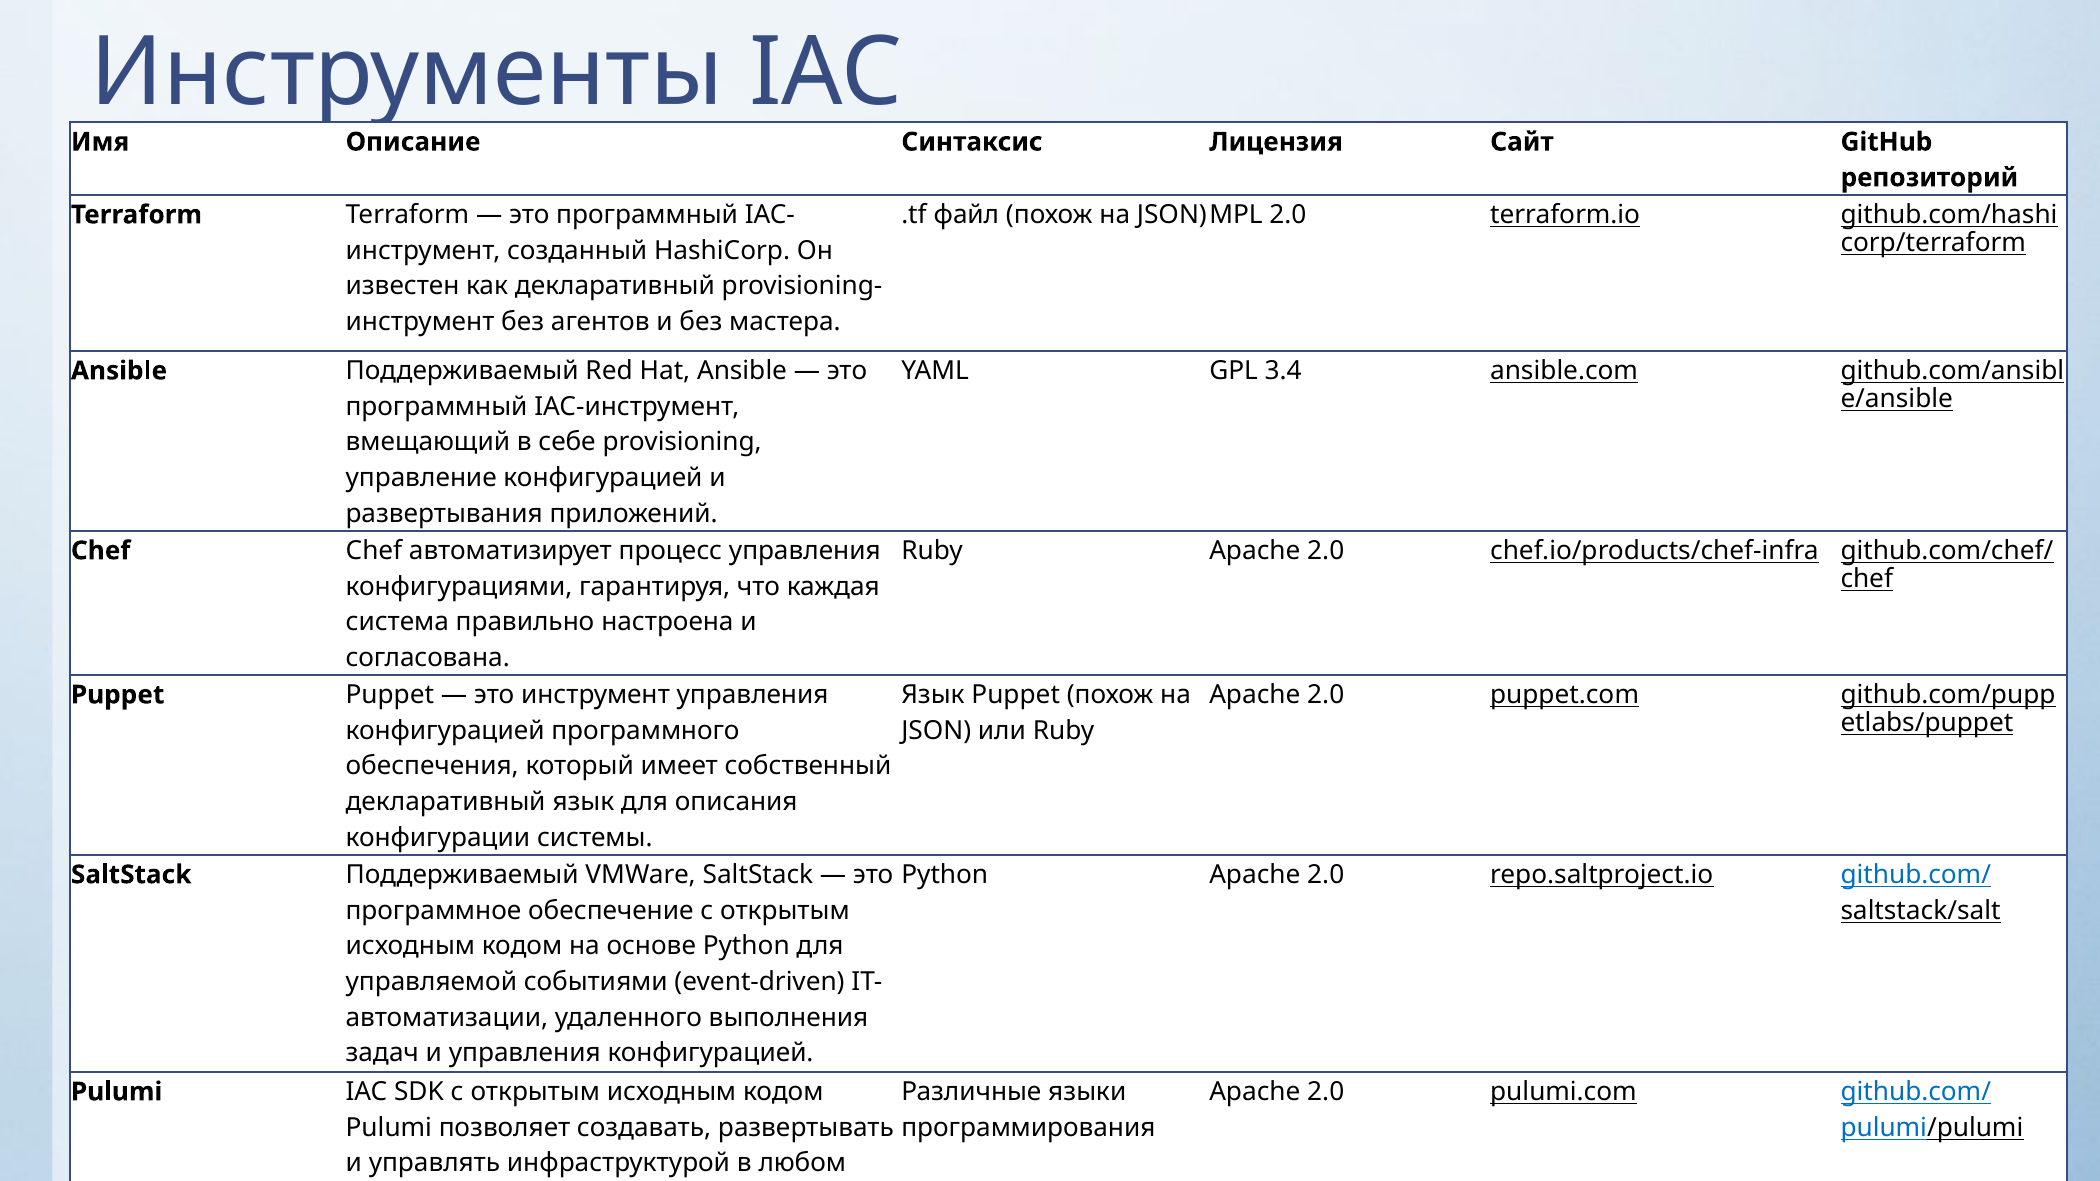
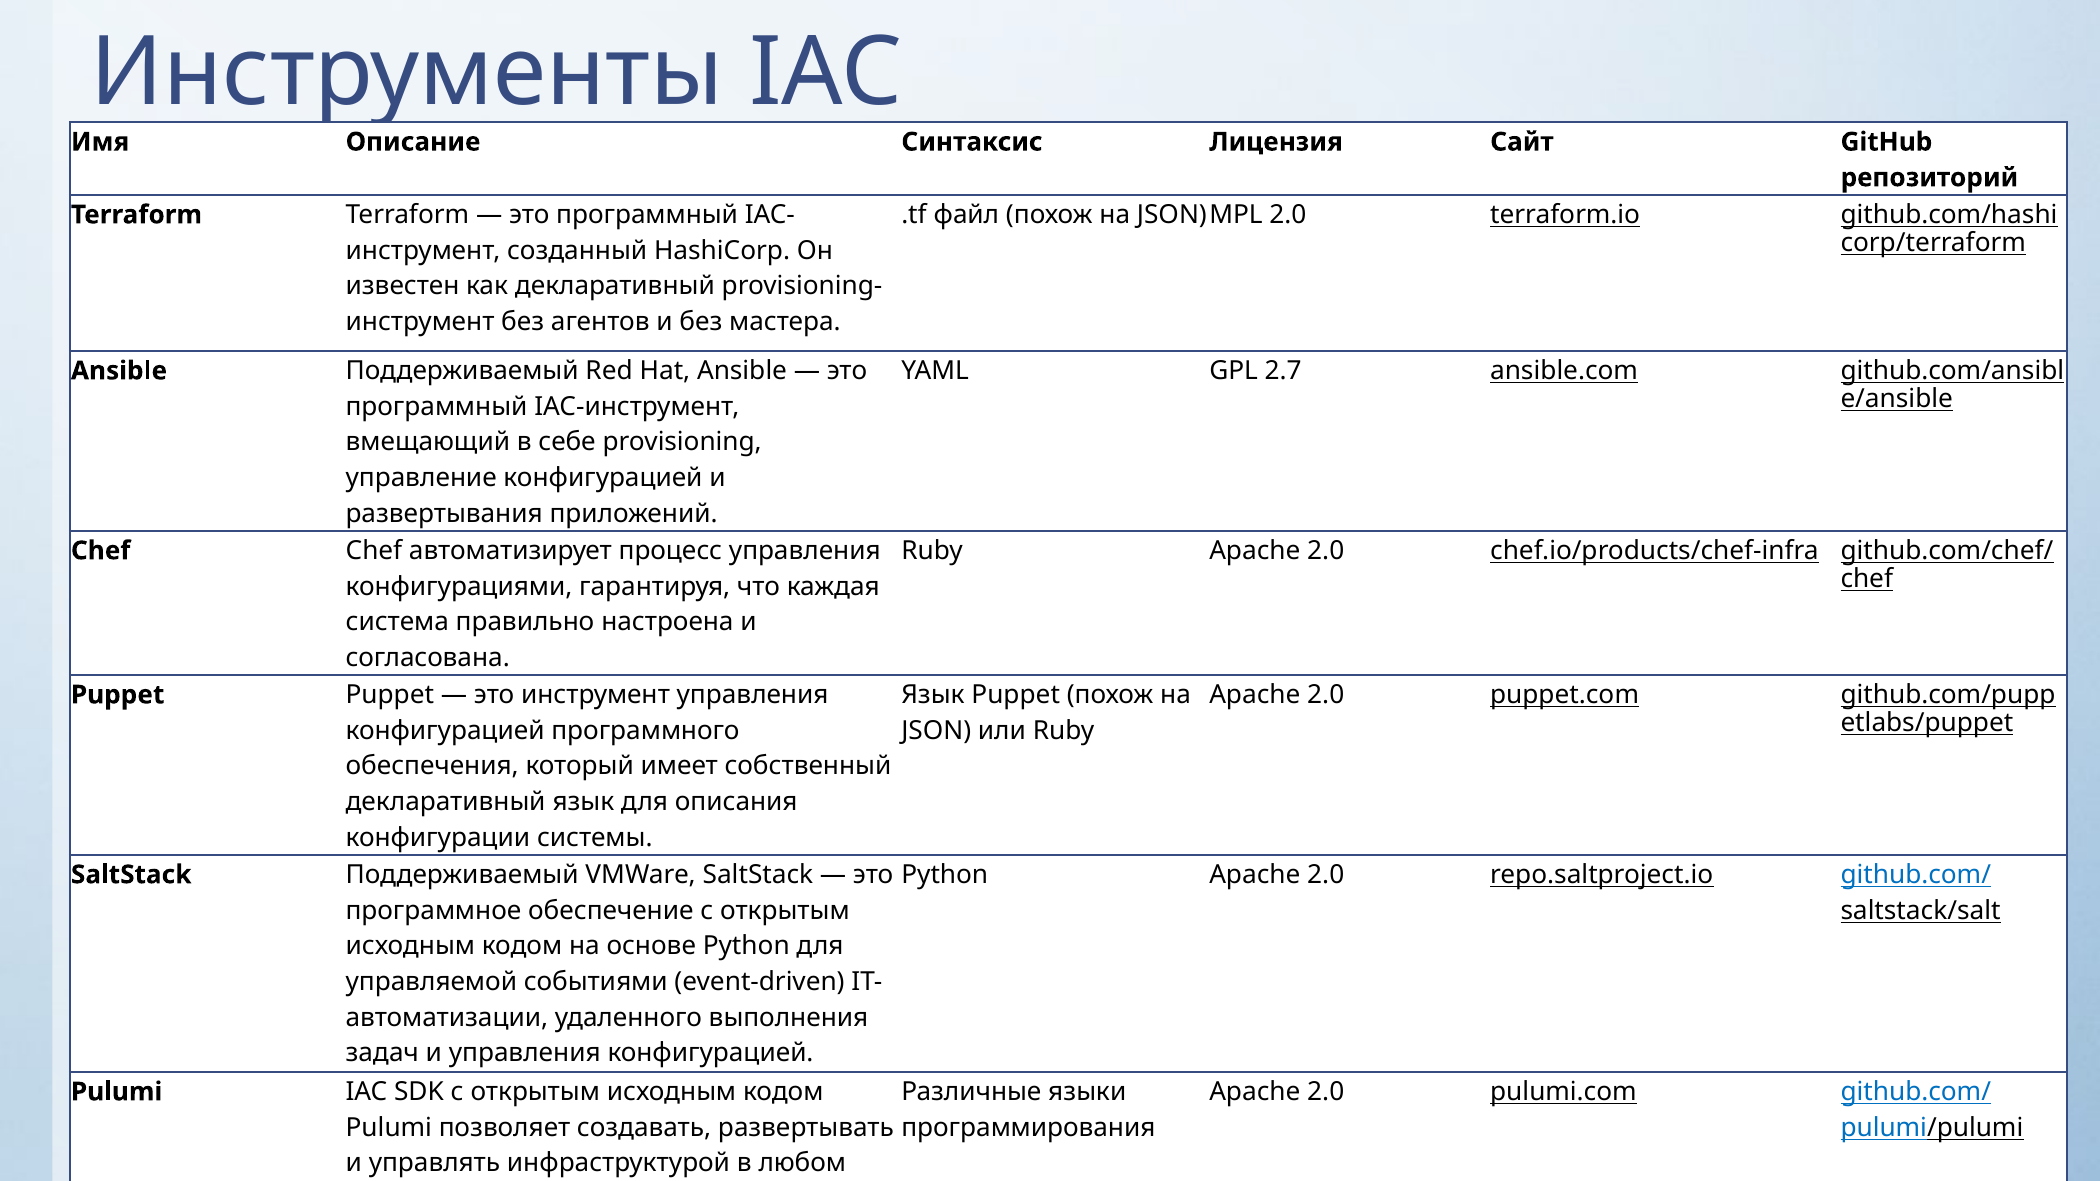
3.4: 3.4 -> 2.7
